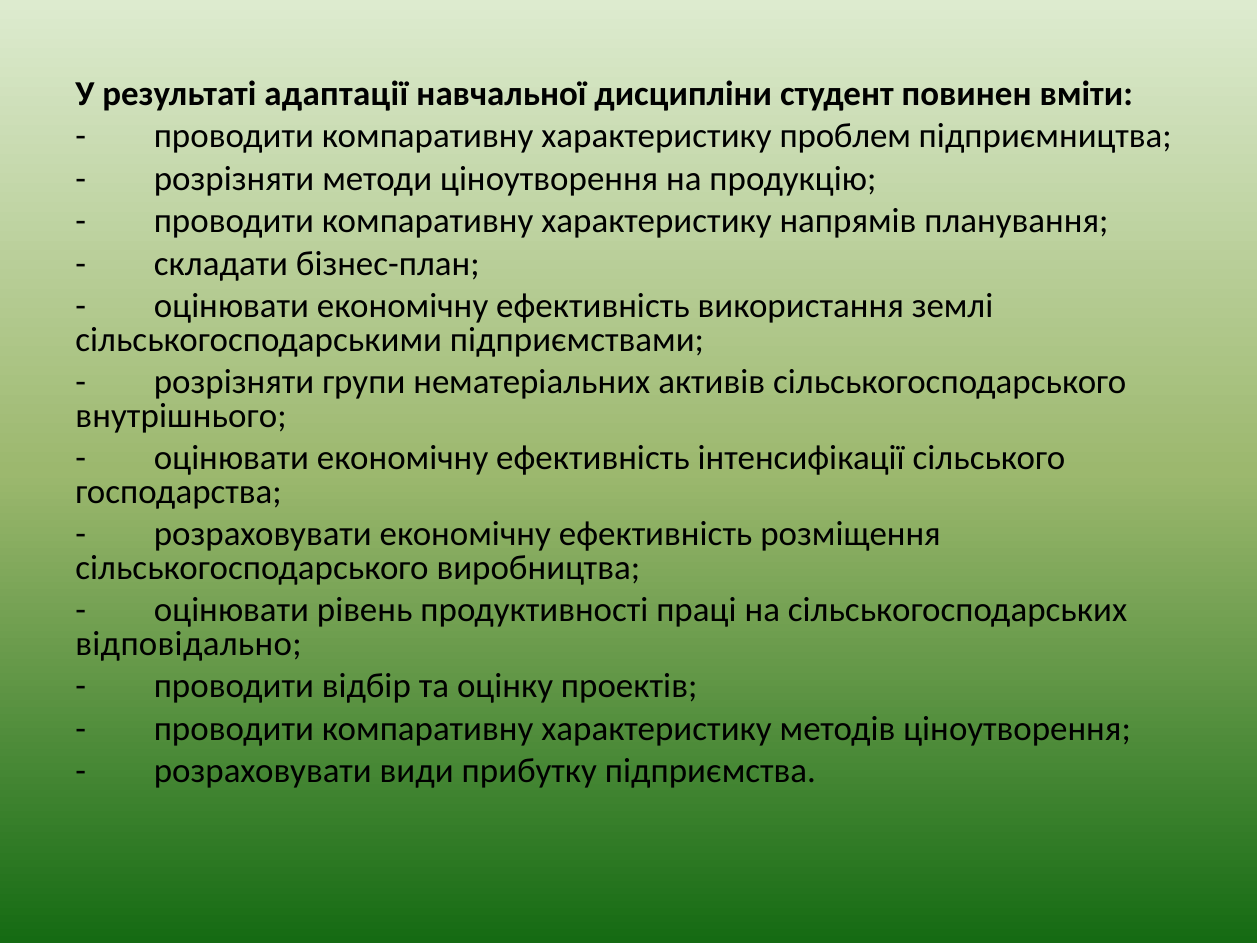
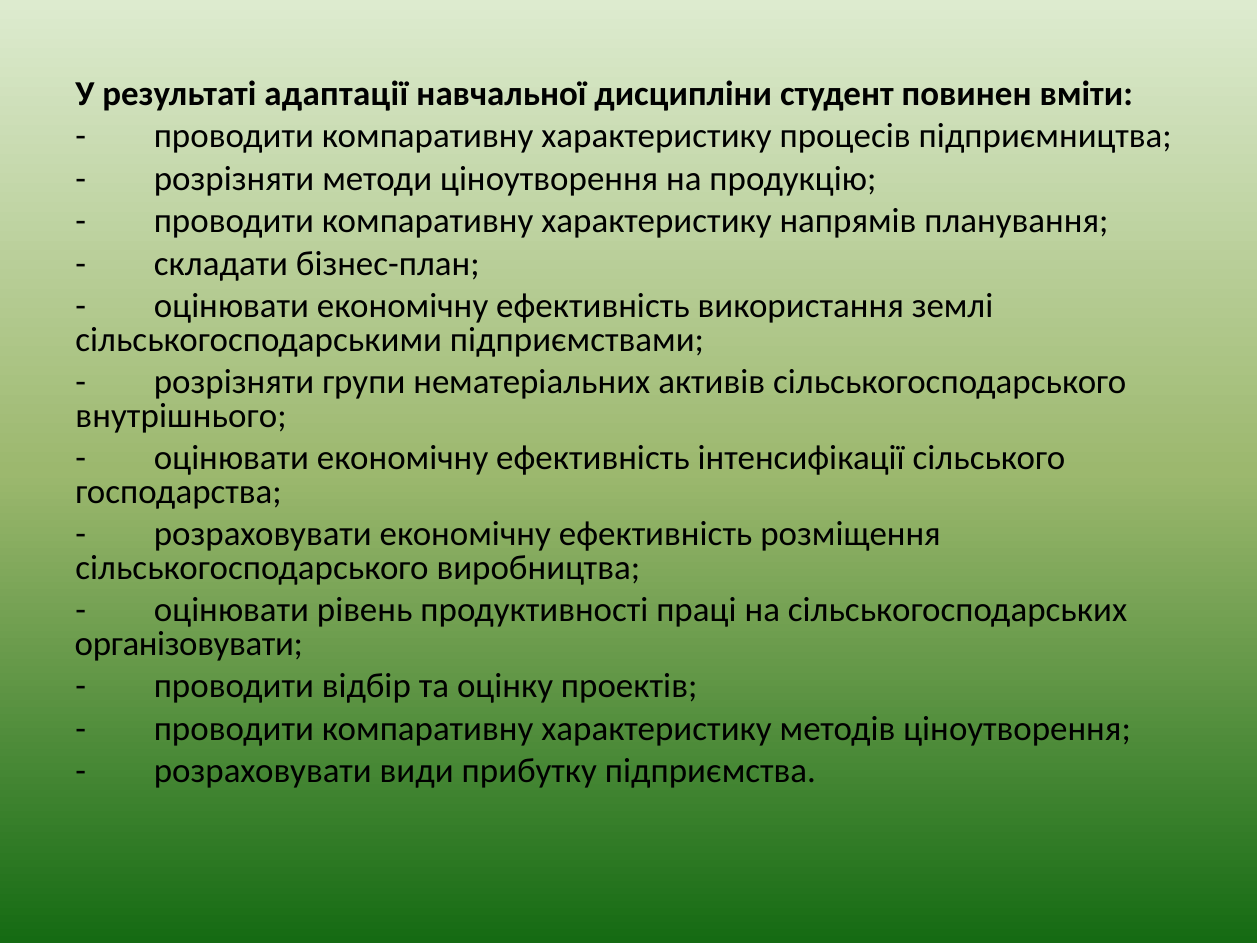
проблем: проблем -> процесів
відповідально: відповідально -> організовувати
